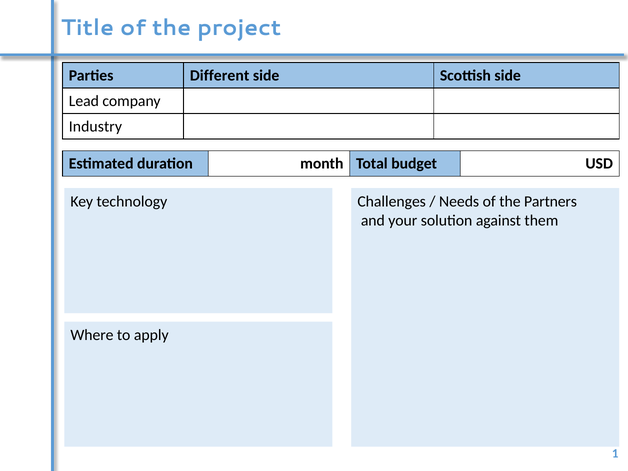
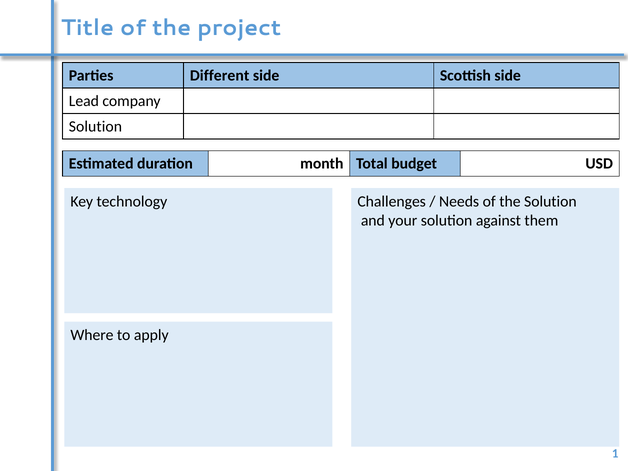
Industry at (95, 126): Industry -> Solution
the Partners: Partners -> Solution
